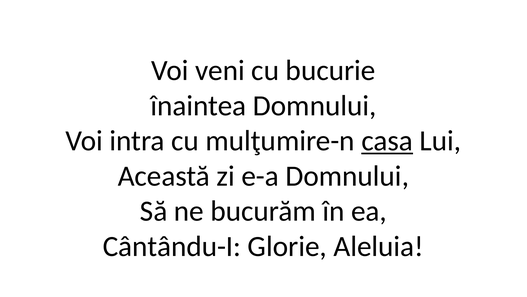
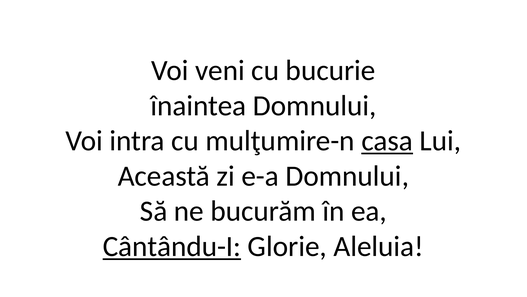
Cântându-I underline: none -> present
